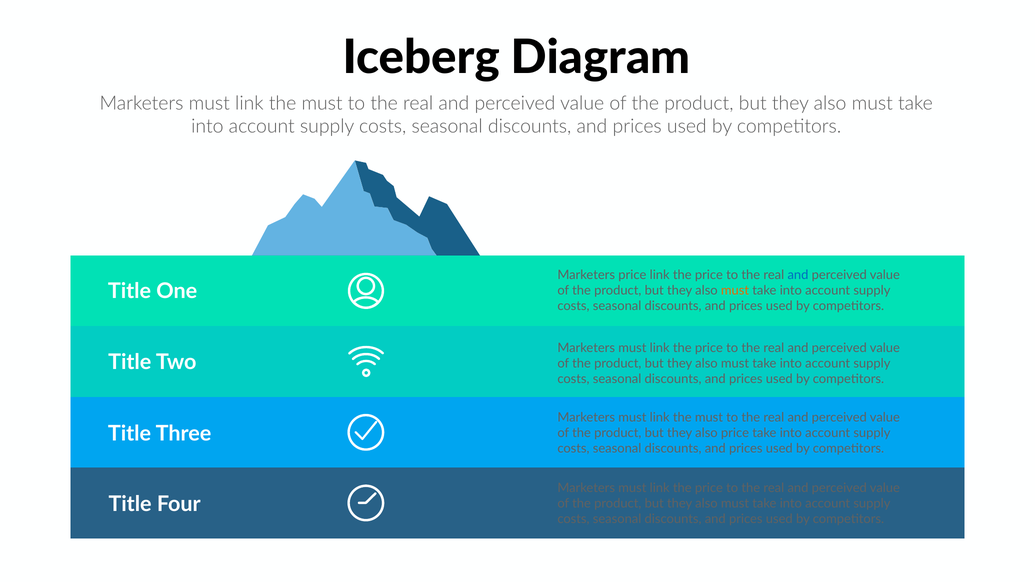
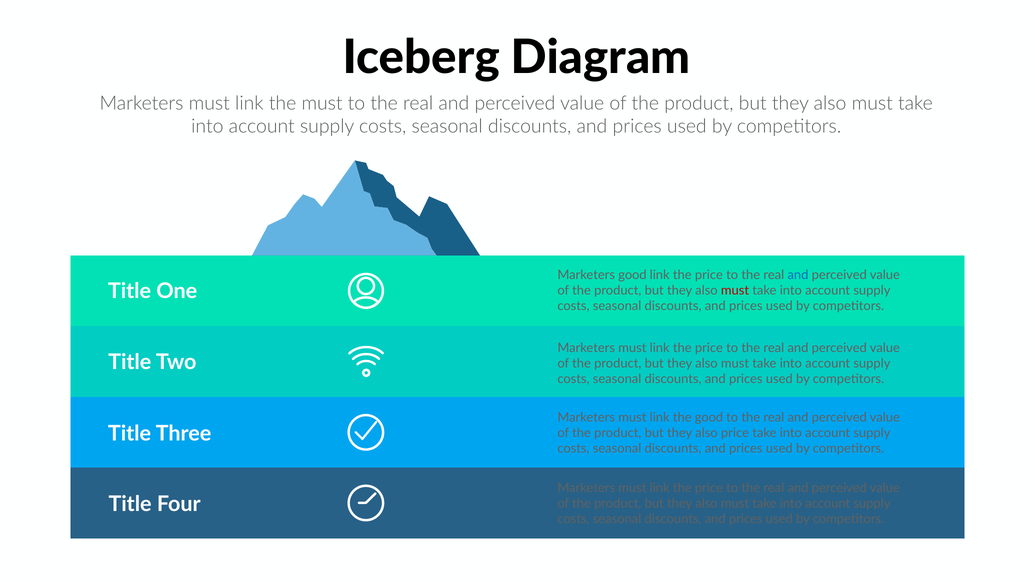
Marketers price: price -> good
must at (735, 290) colour: orange -> red
must at (709, 418): must -> good
